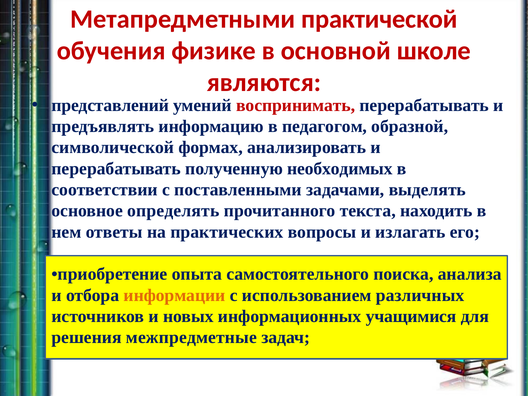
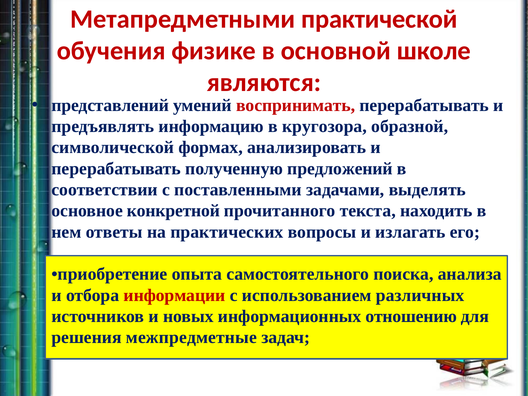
педагогом: педагогом -> кругозора
необходимых: необходимых -> предложений
определять: определять -> конкретной
информации colour: orange -> red
учащимися: учащимися -> отношению
